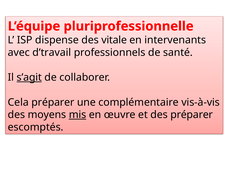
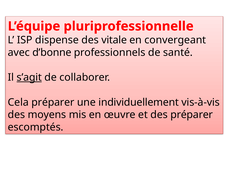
intervenants: intervenants -> convergeant
d’travail: d’travail -> d’bonne
complémentaire: complémentaire -> individuellement
mis underline: present -> none
